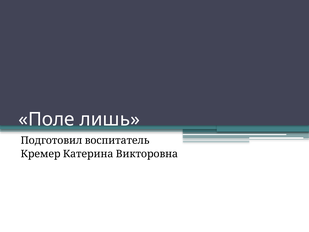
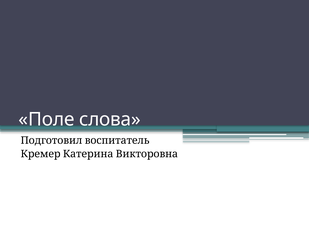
лишь: лишь -> слова
